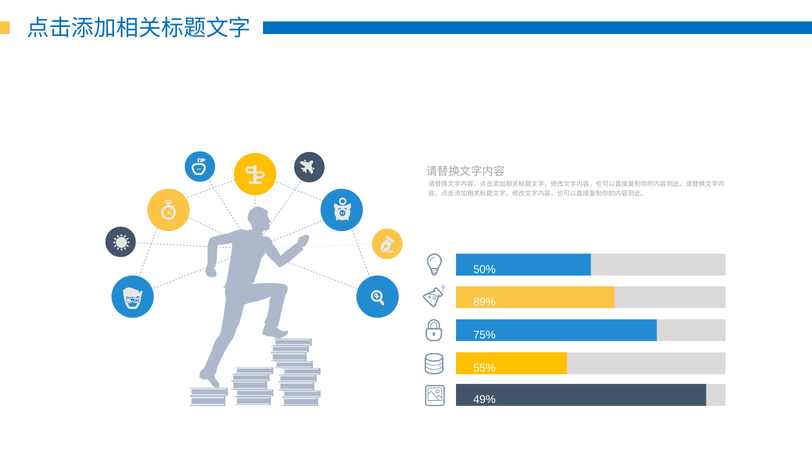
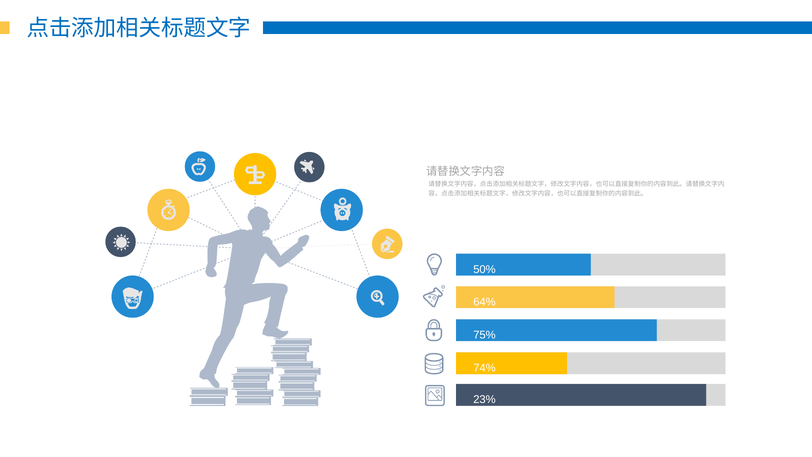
89%: 89% -> 64%
55%: 55% -> 74%
49%: 49% -> 23%
